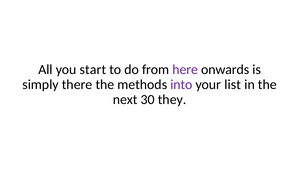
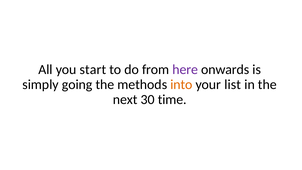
there: there -> going
into colour: purple -> orange
they: they -> time
